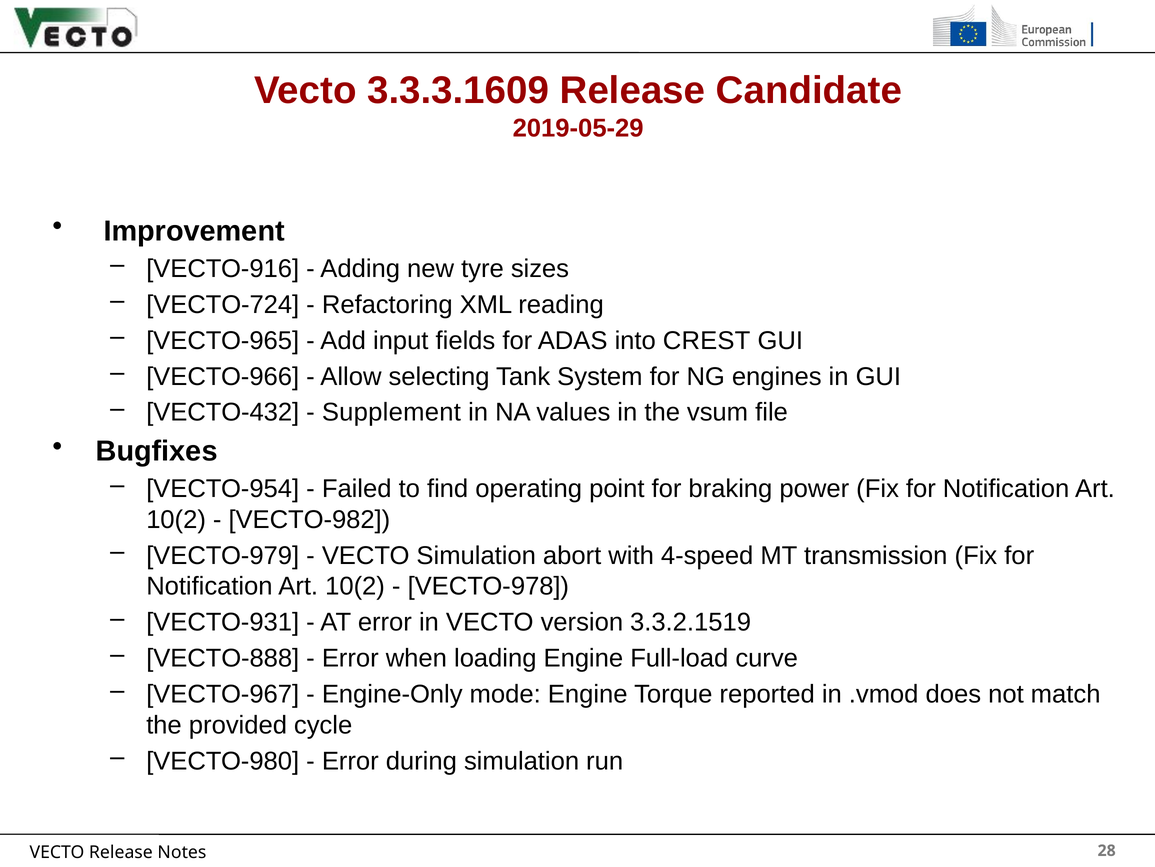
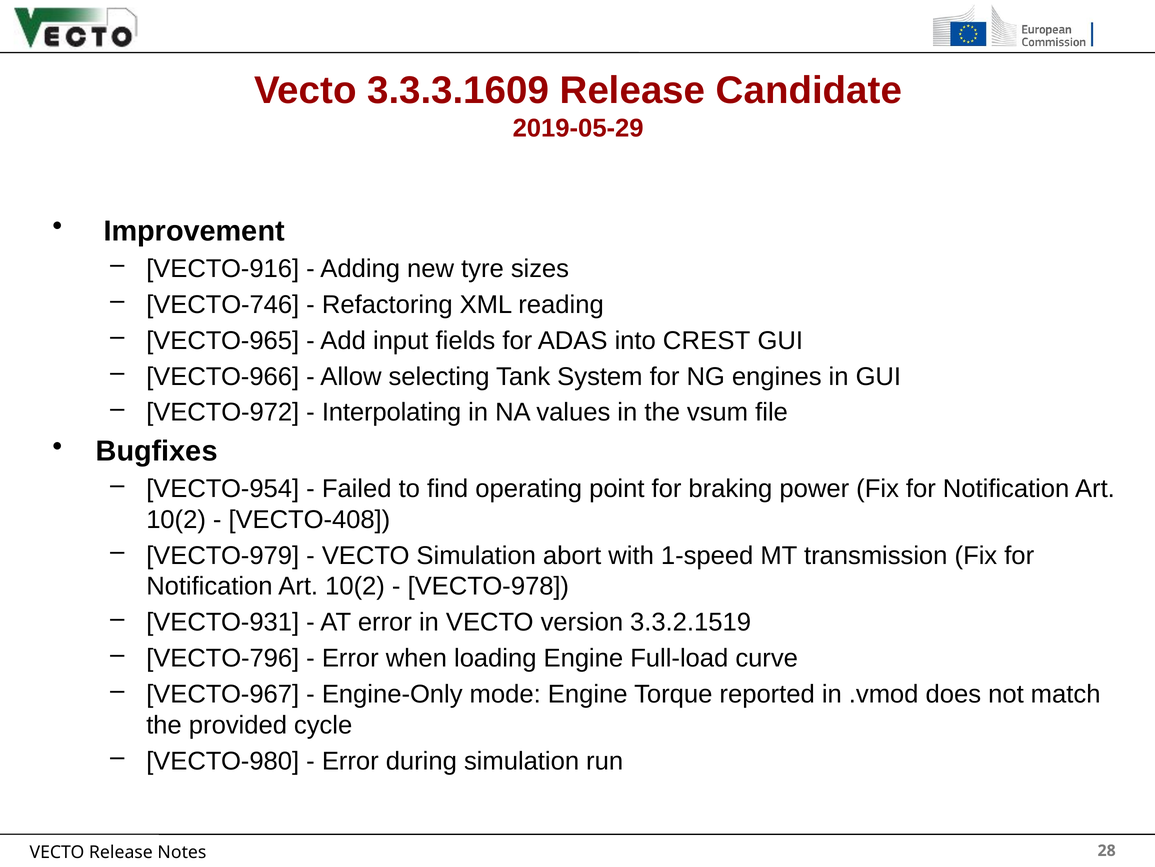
VECTO-724: VECTO-724 -> VECTO-746
VECTO-432: VECTO-432 -> VECTO-972
Supplement: Supplement -> Interpolating
VECTO-982: VECTO-982 -> VECTO-408
4-speed: 4-speed -> 1-speed
VECTO-888: VECTO-888 -> VECTO-796
